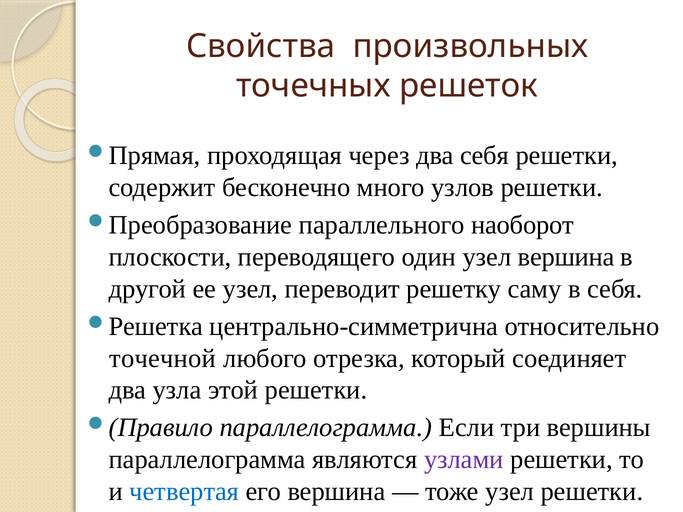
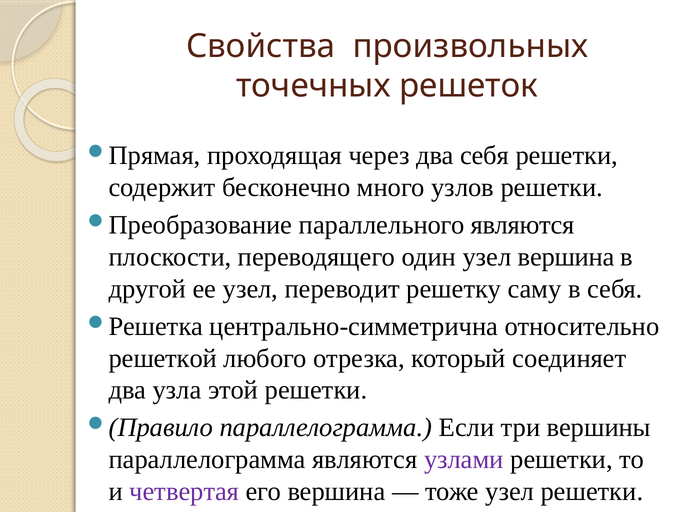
параллельного наоборот: наоборот -> являются
точечной: точечной -> решеткой
четвертая colour: blue -> purple
